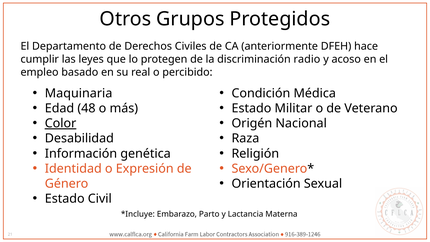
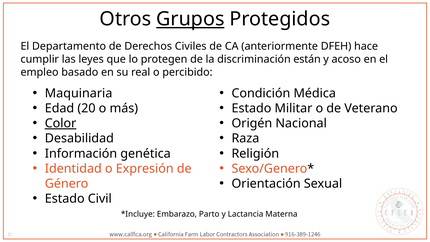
Grupos underline: none -> present
radio: radio -> están
48: 48 -> 20
